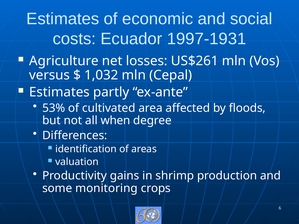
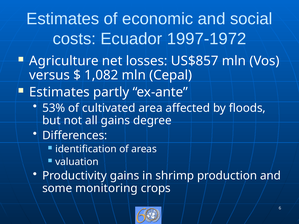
1997-1931: 1997-1931 -> 1997-1972
US$261: US$261 -> US$857
1,032: 1,032 -> 1,082
all when: when -> gains
